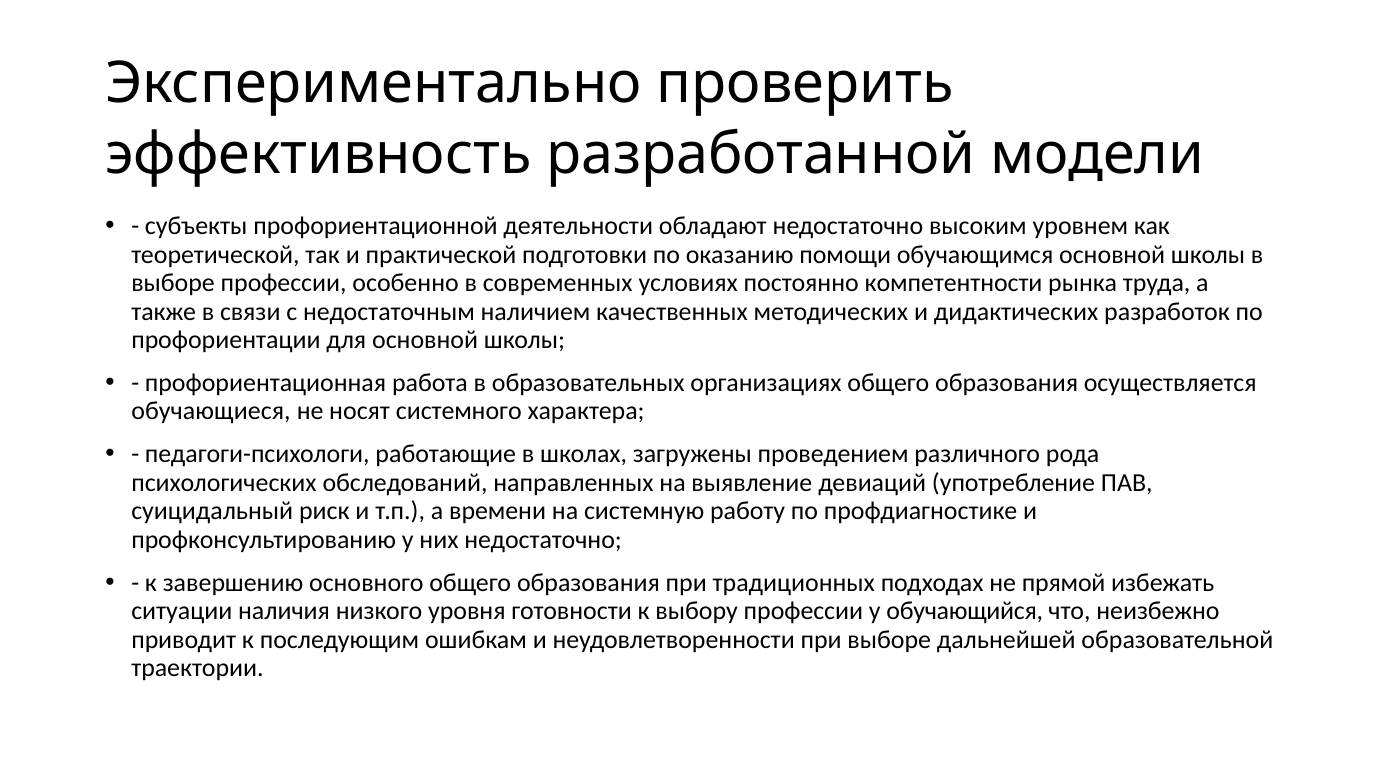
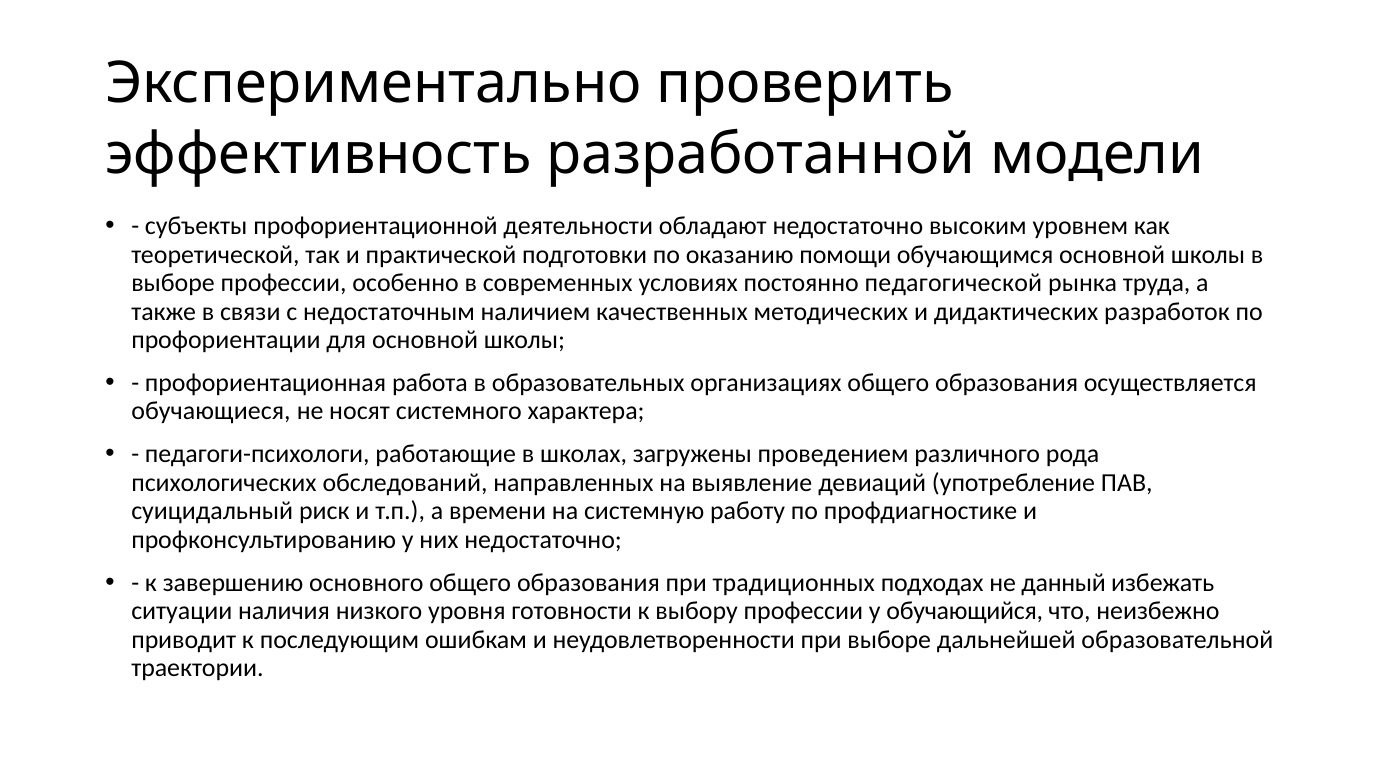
компетентности: компетентности -> педагогической
прямой: прямой -> данный
